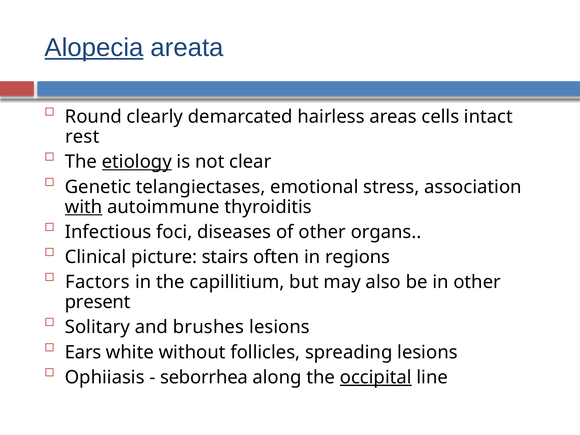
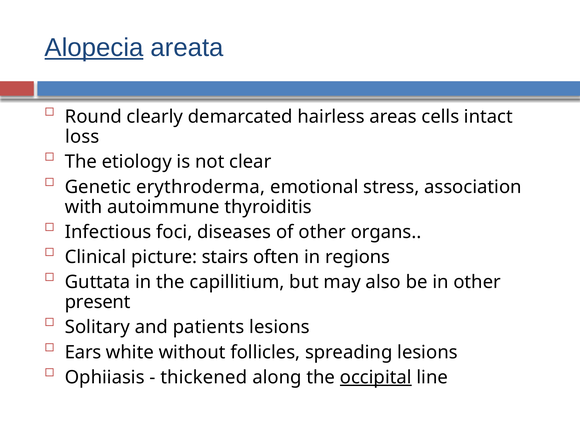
rest: rest -> loss
etiology underline: present -> none
telangiectases: telangiectases -> erythroderma
with underline: present -> none
Factors: Factors -> Guttata
brushes: brushes -> patients
seborrhea: seborrhea -> thickened
